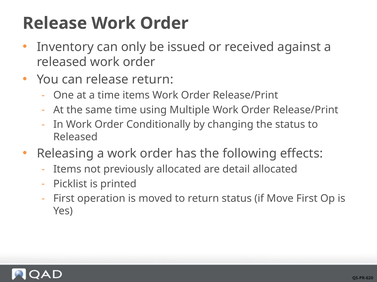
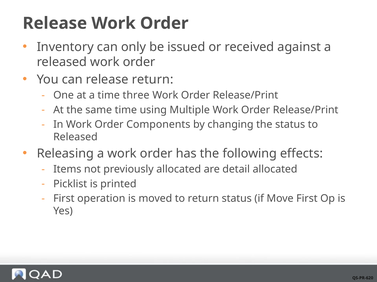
time items: items -> three
Conditionally: Conditionally -> Components
